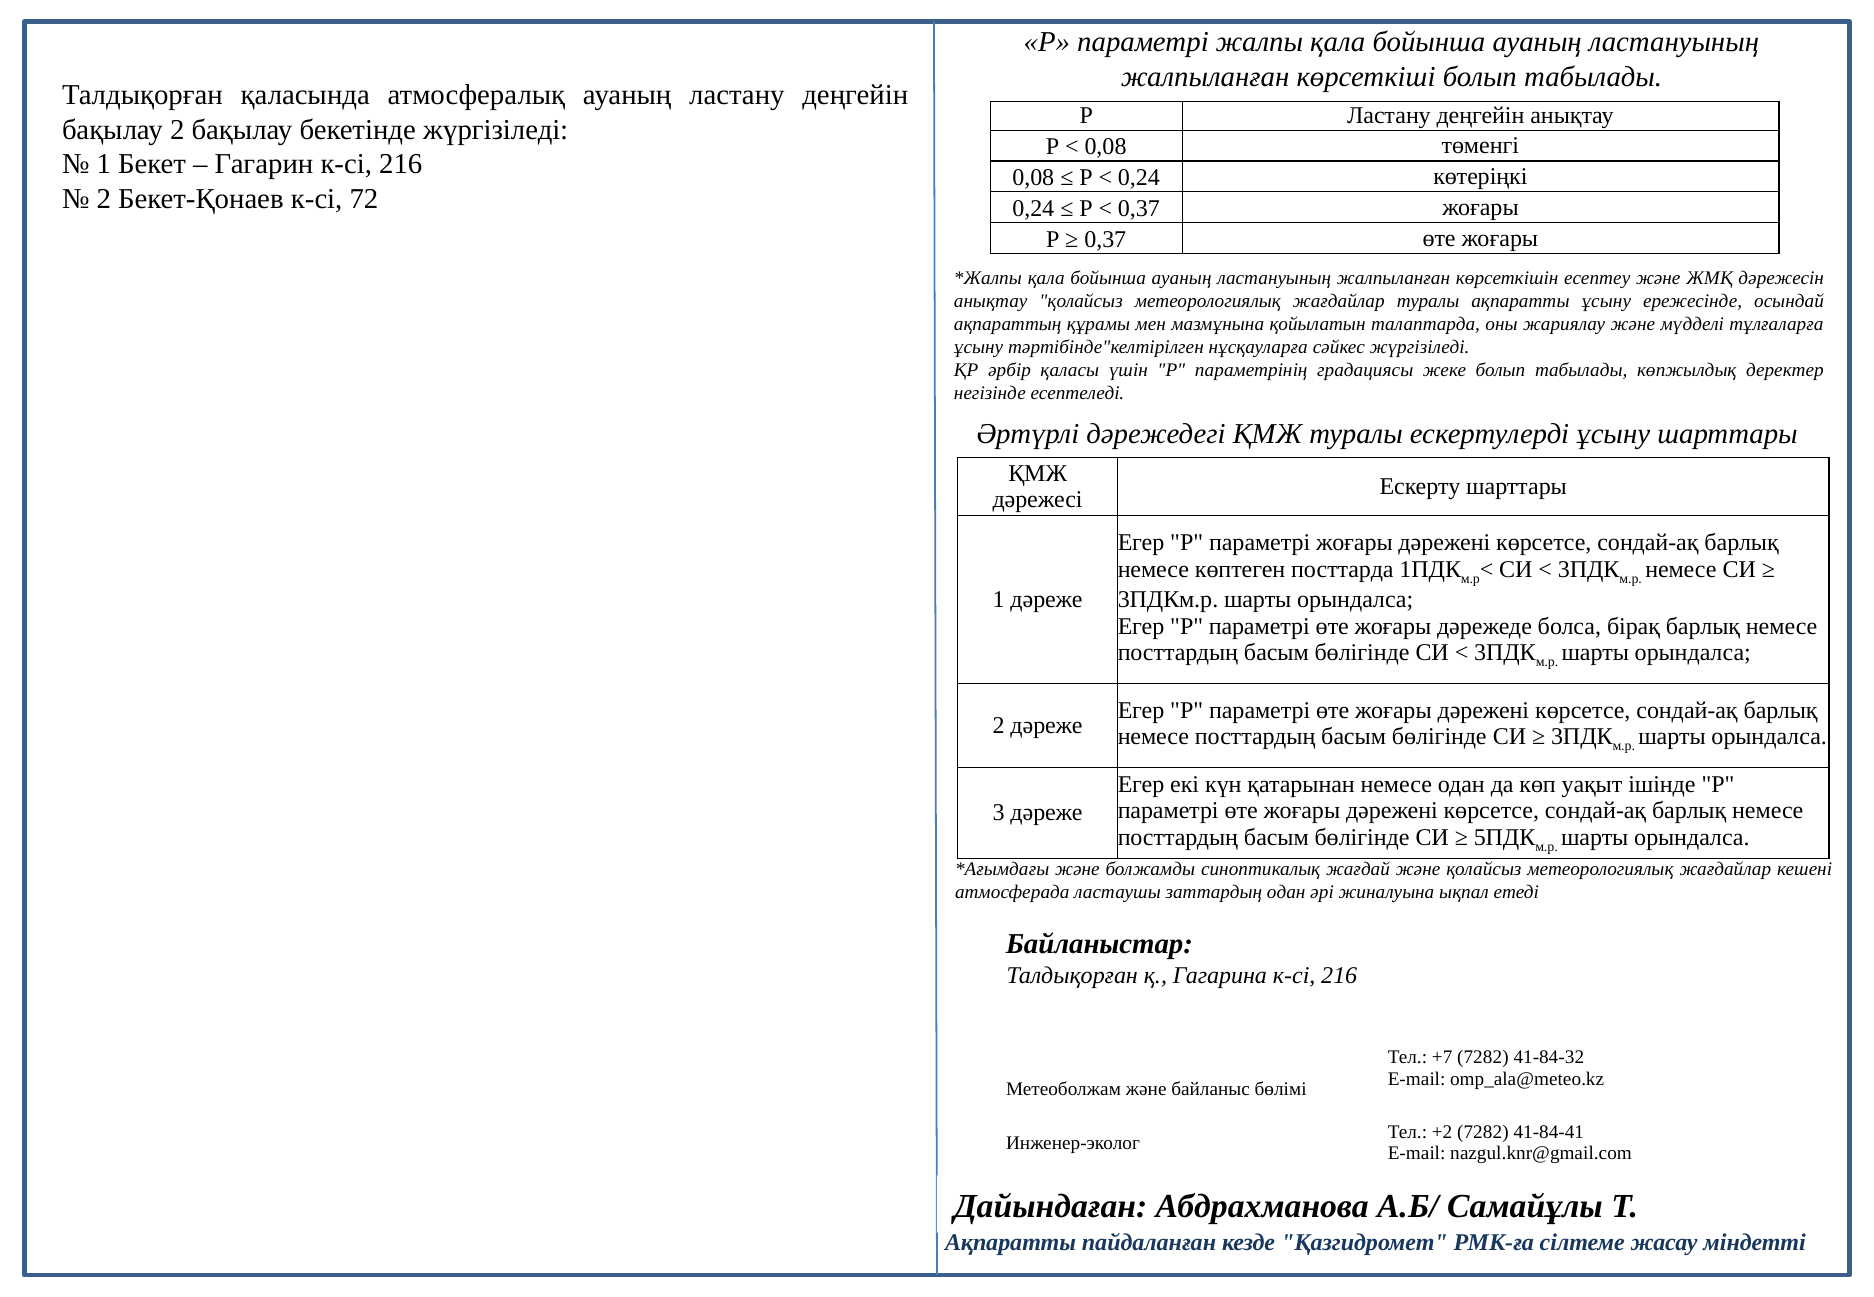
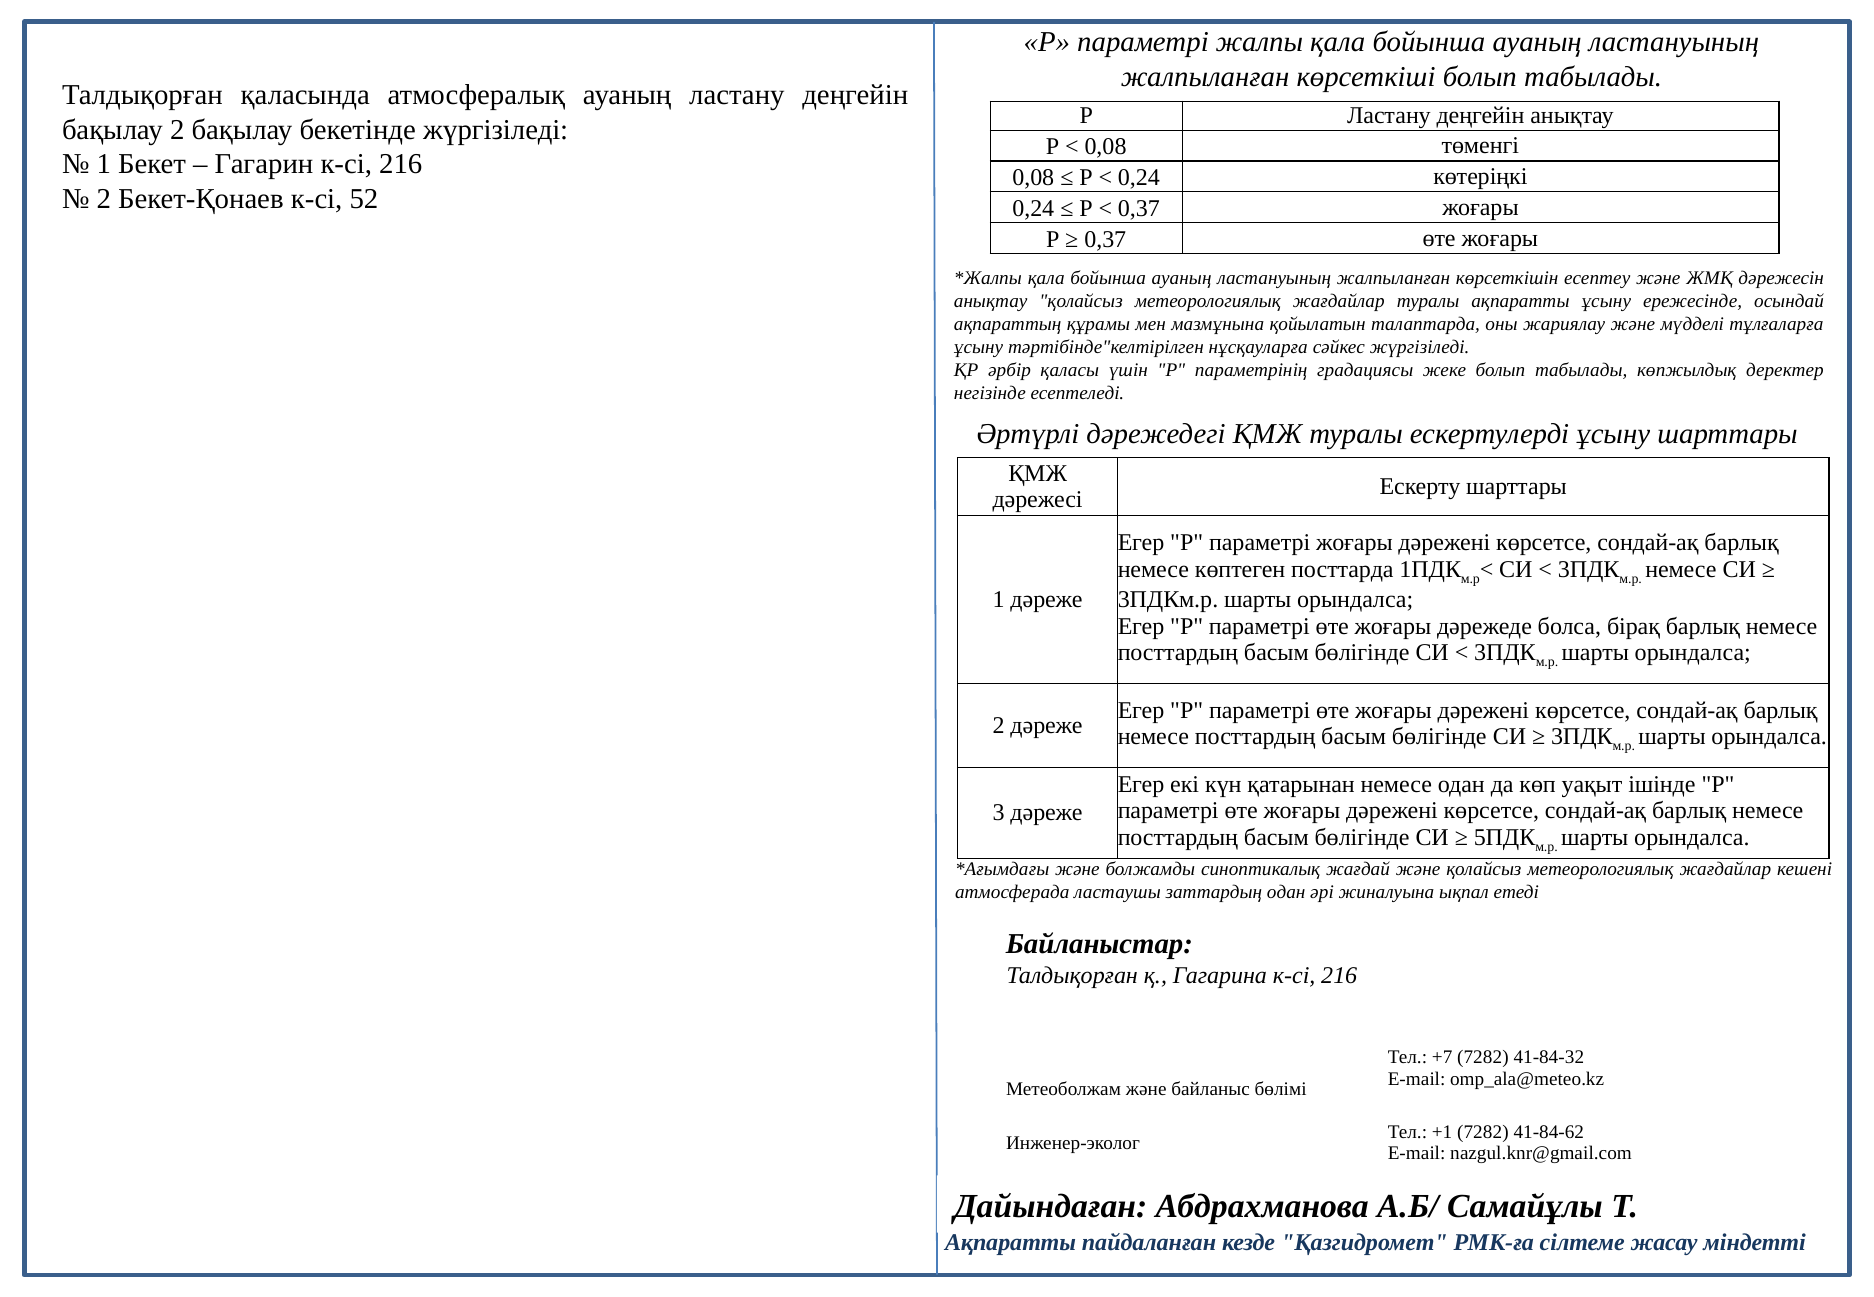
72: 72 -> 52
+2: +2 -> +1
41-84-41: 41-84-41 -> 41-84-62
